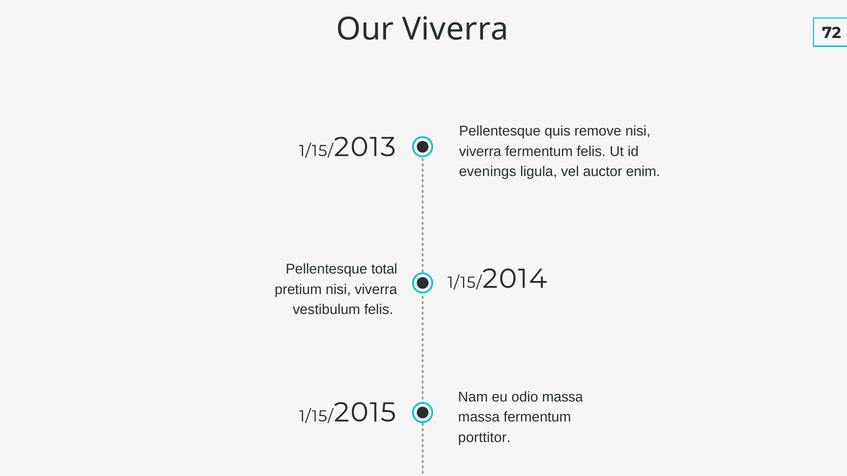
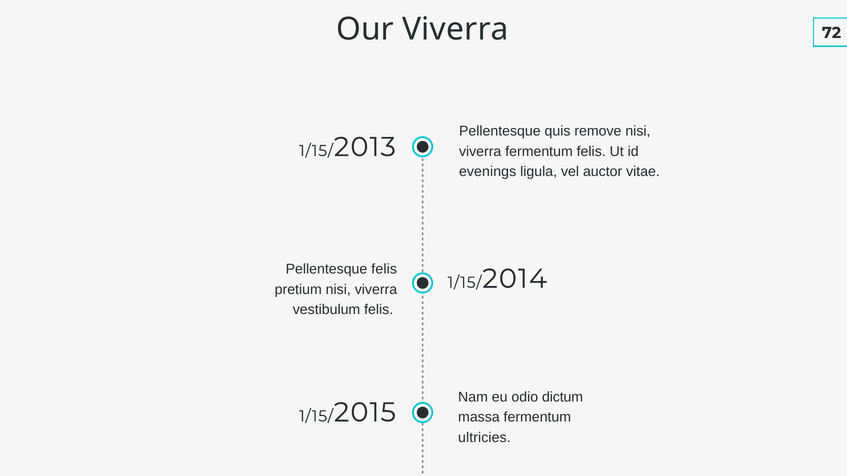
enim: enim -> vitae
Pellentesque total: total -> felis
odio massa: massa -> dictum
porttitor: porttitor -> ultricies
